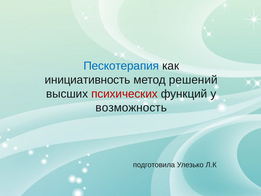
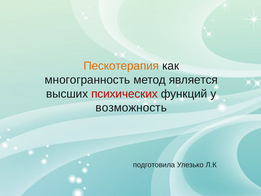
Пескотерапия colour: blue -> orange
инициативность: инициативность -> многогранность
решений: решений -> является
